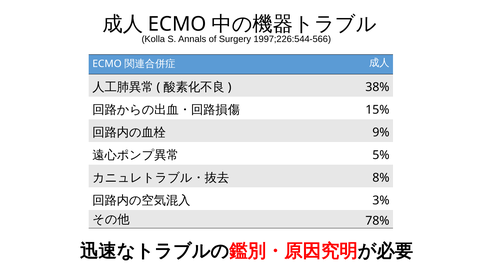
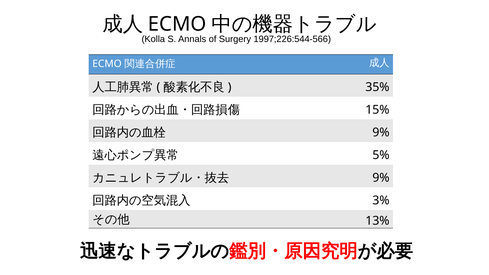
38%: 38% -> 35%
8% at (381, 178): 8% -> 9%
78%: 78% -> 13%
